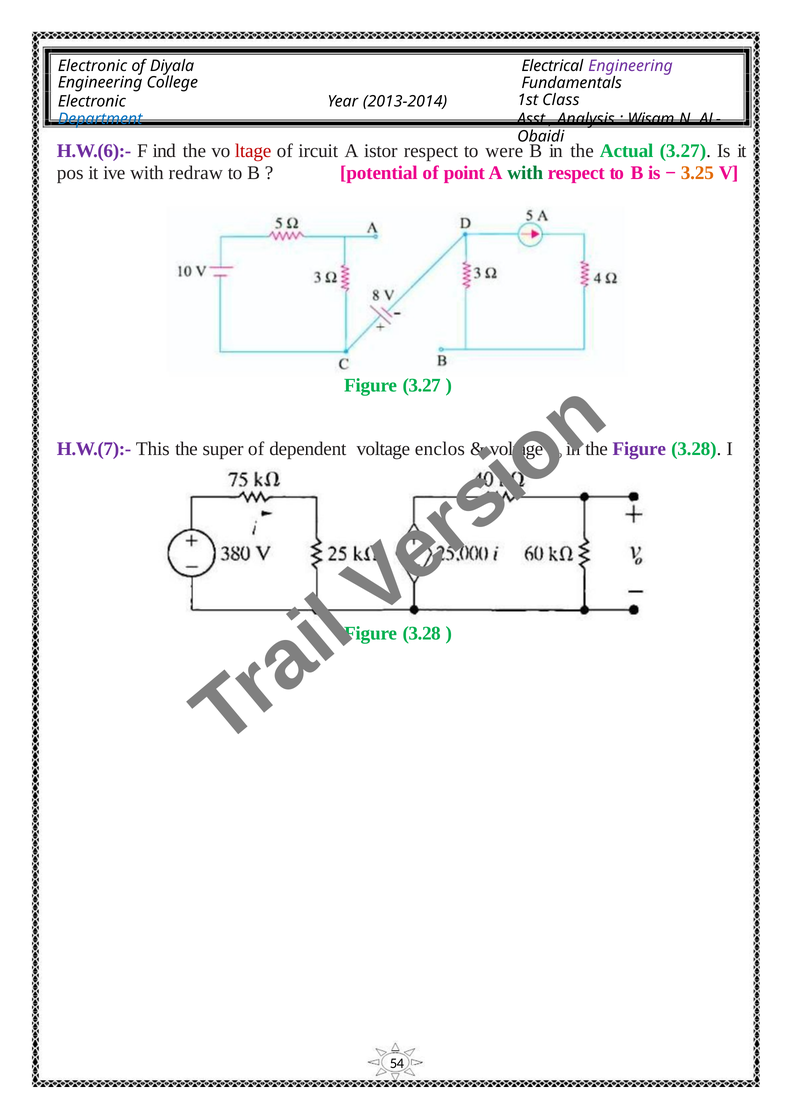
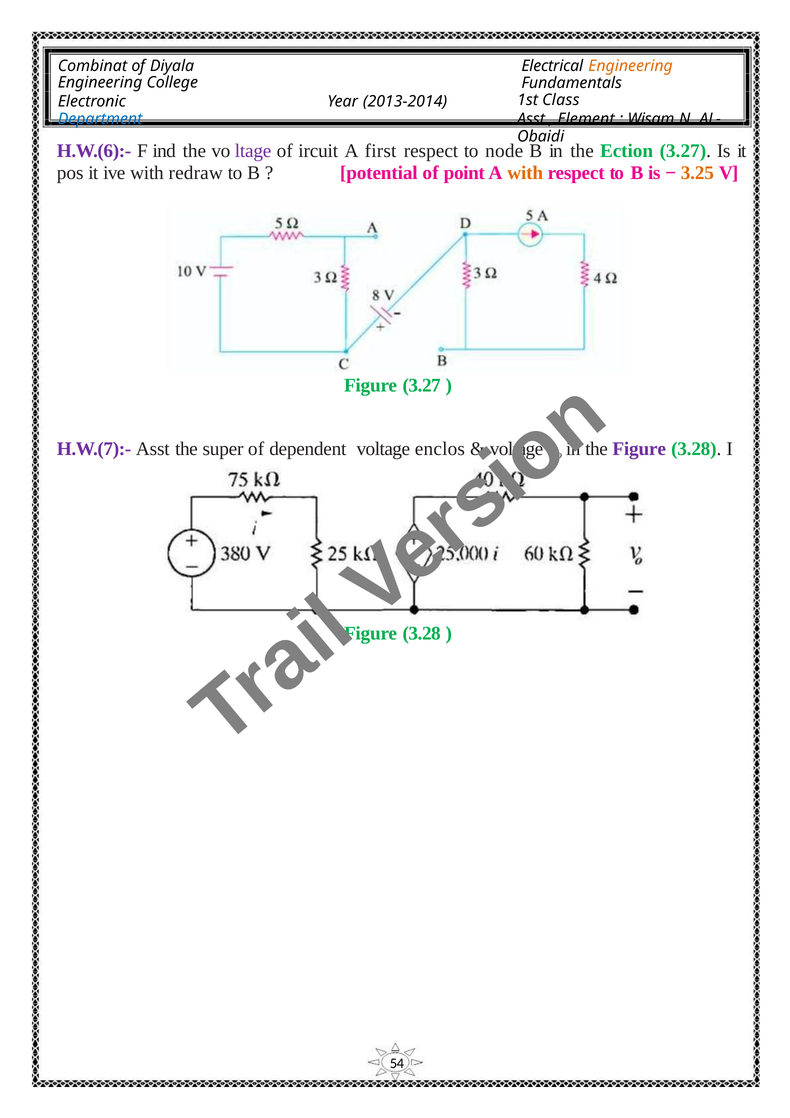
Electronic at (92, 66): Electronic -> Combinat
Engineering at (631, 66) colour: purple -> orange
Analysis: Analysis -> Element
ltage colour: red -> purple
istor: istor -> first
were: were -> node
Actual: Actual -> Ection
with at (525, 173) colour: green -> orange
H.W.(7):- This: This -> Asst
